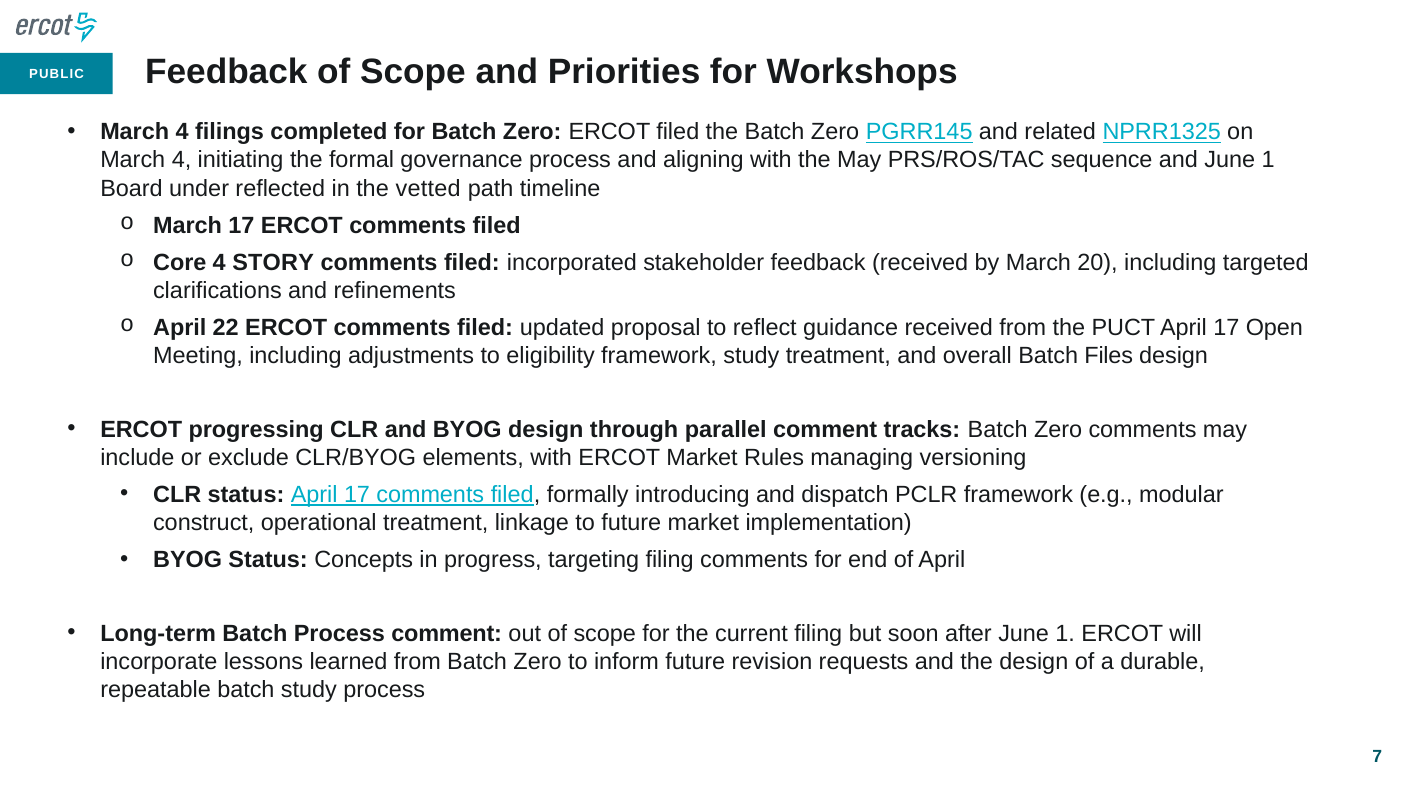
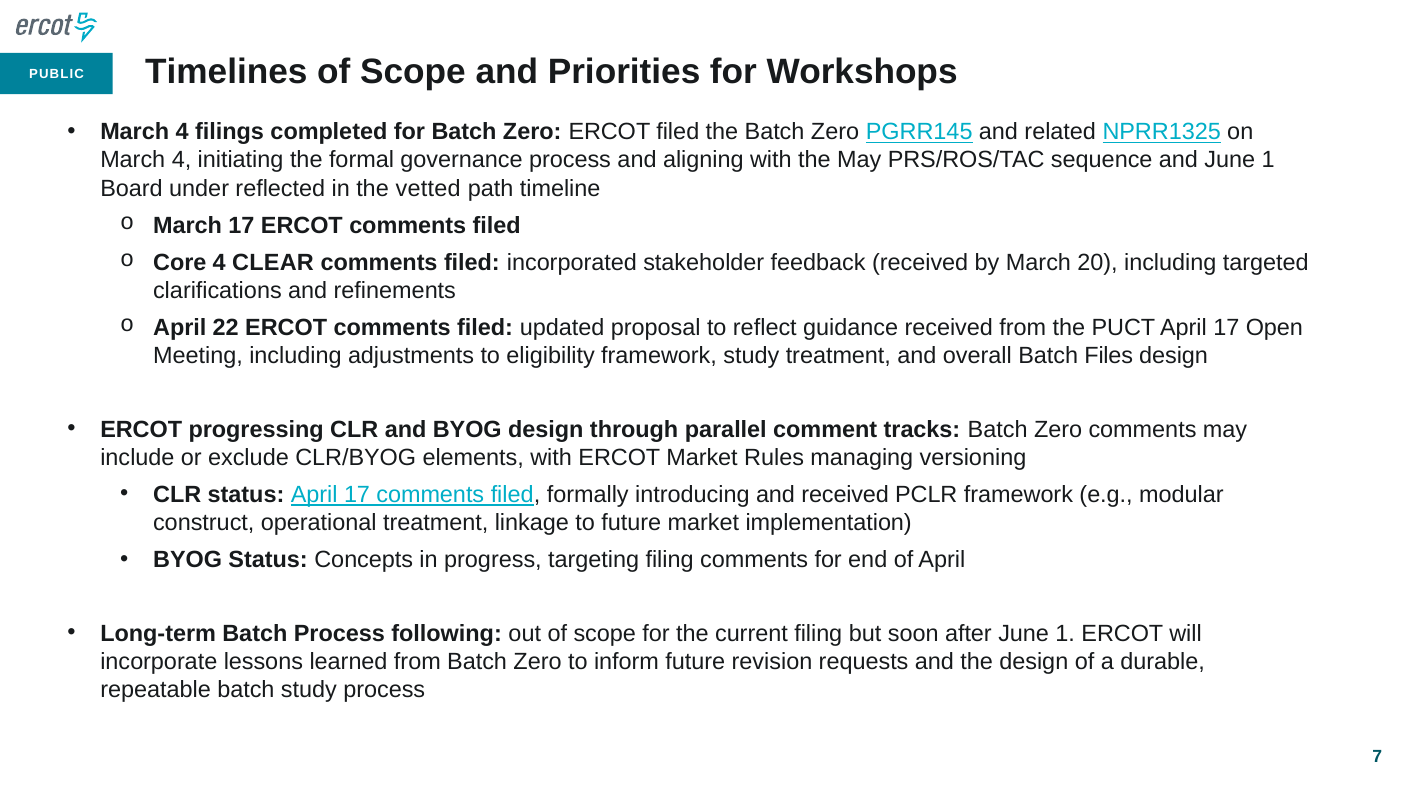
Feedback at (226, 72): Feedback -> Timelines
STORY: STORY -> CLEAR
and dispatch: dispatch -> received
Process comment: comment -> following
